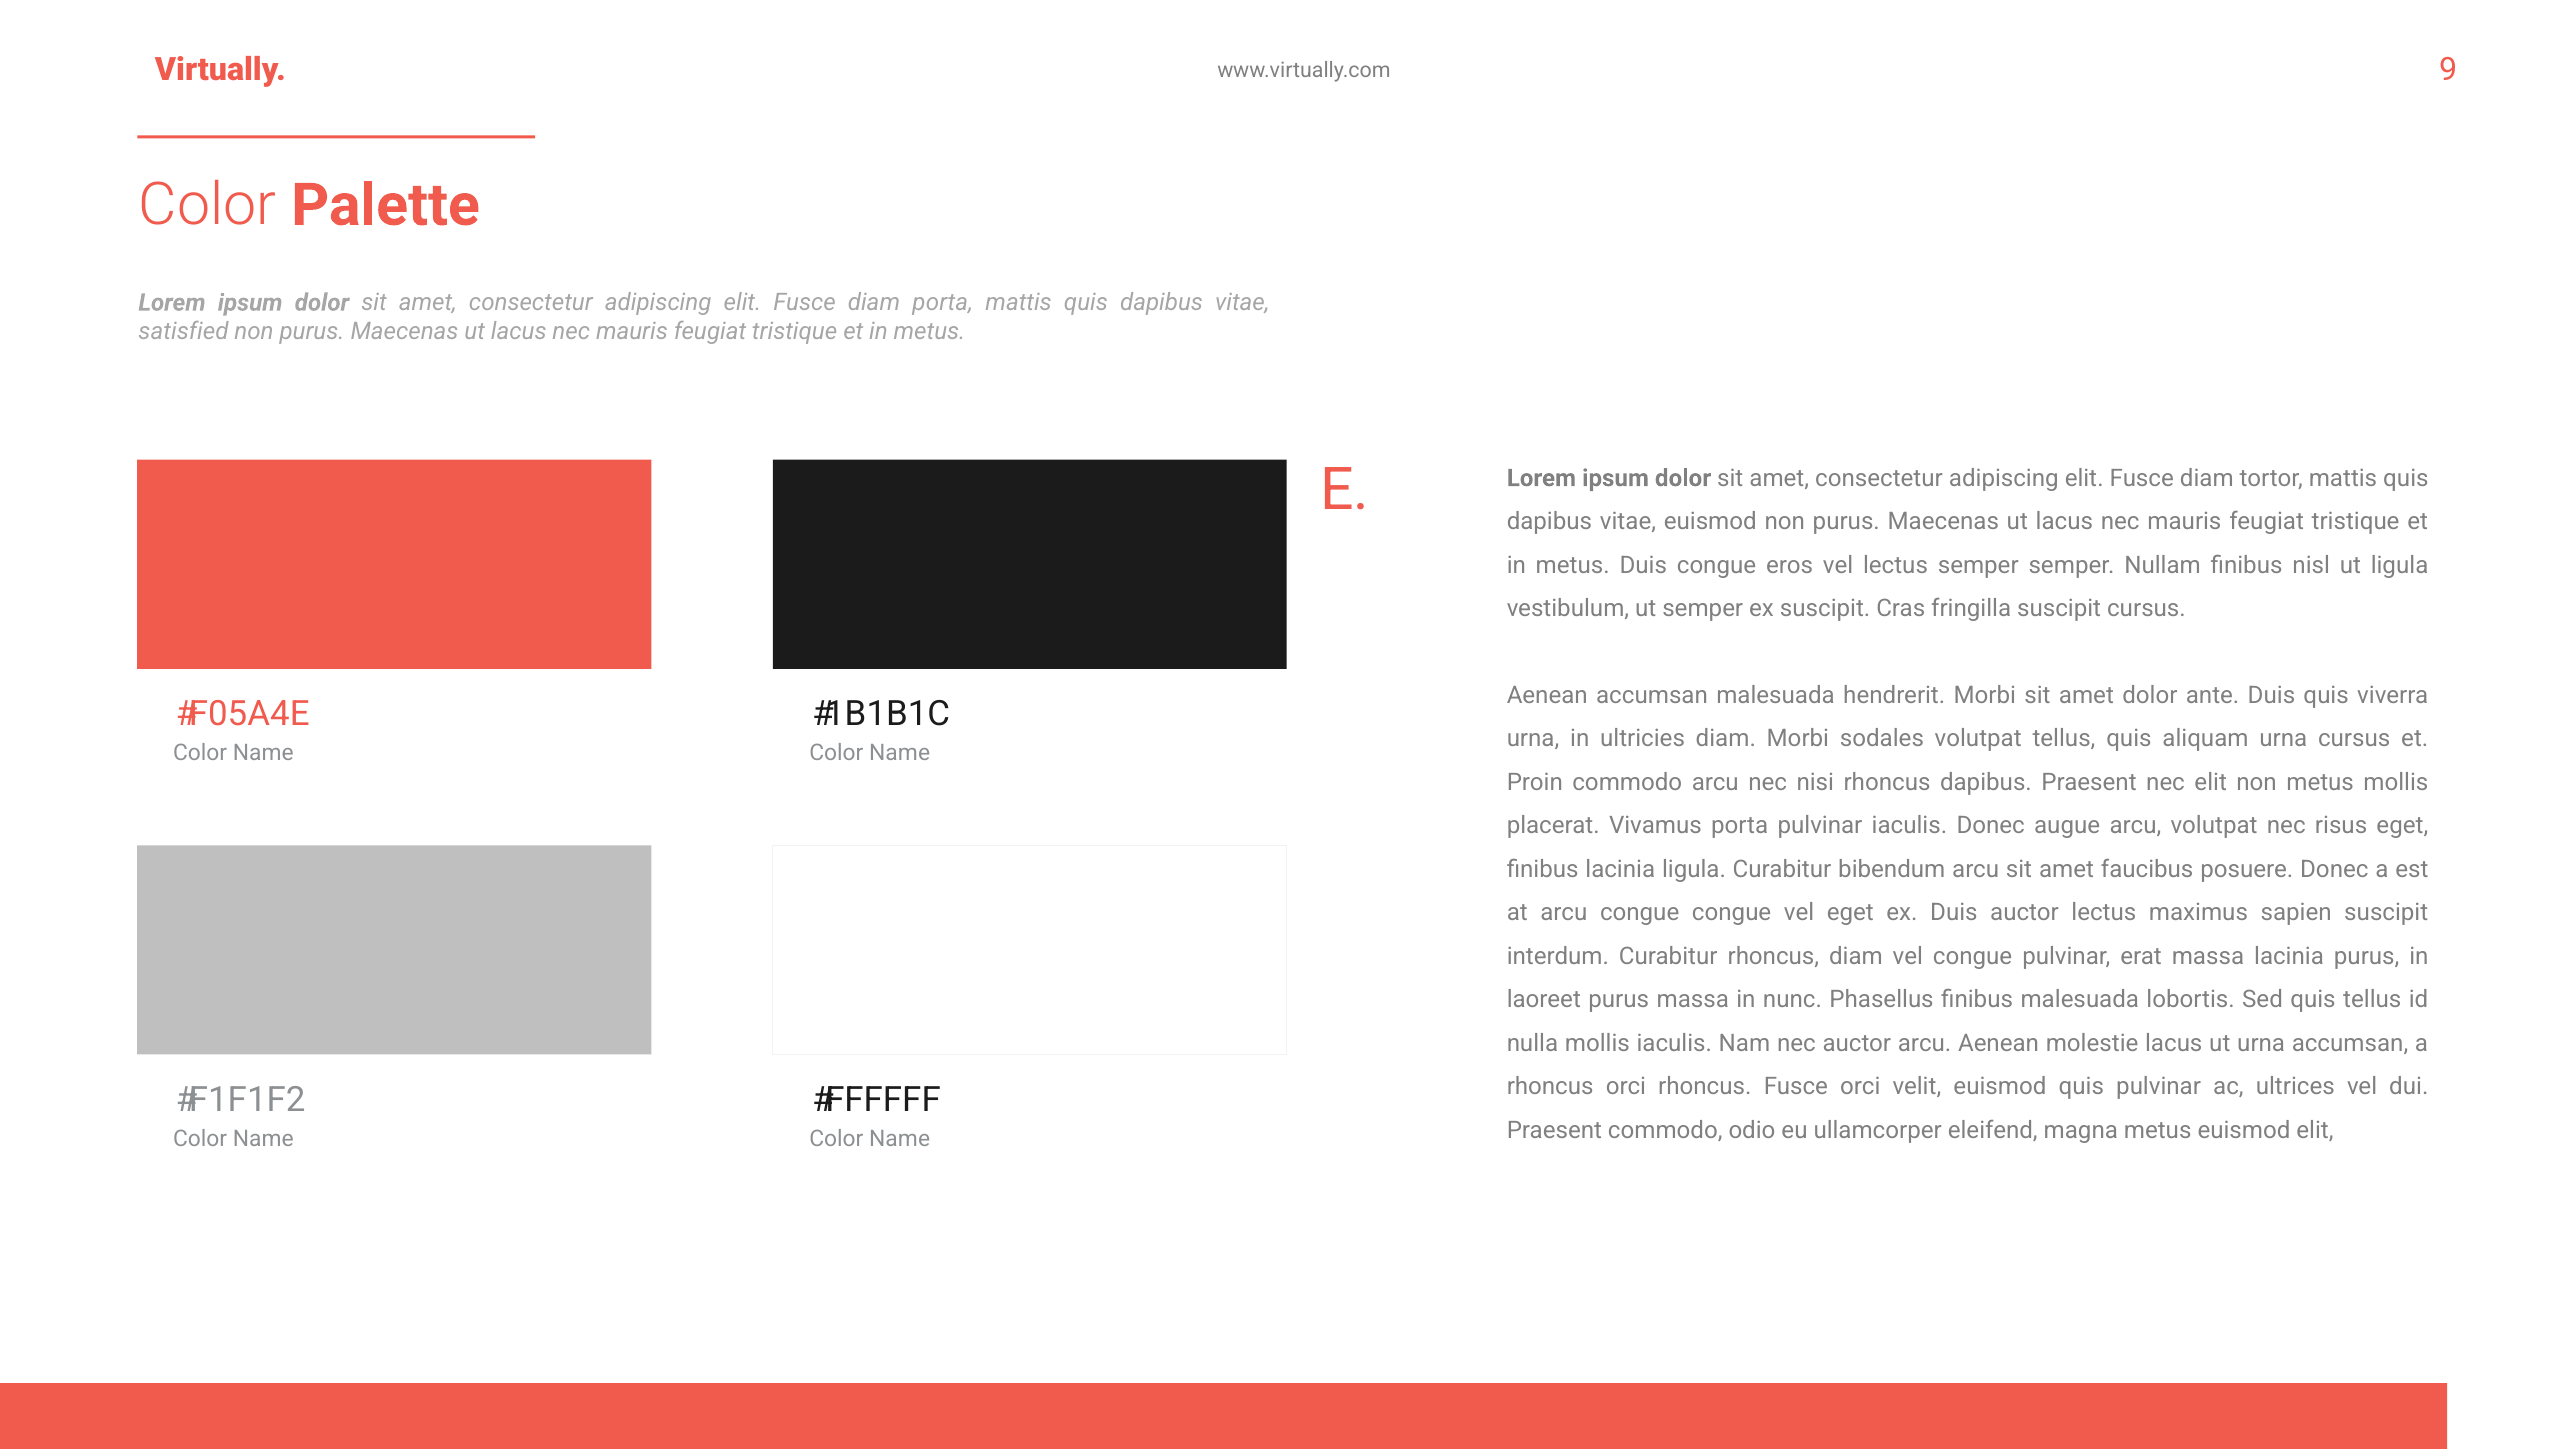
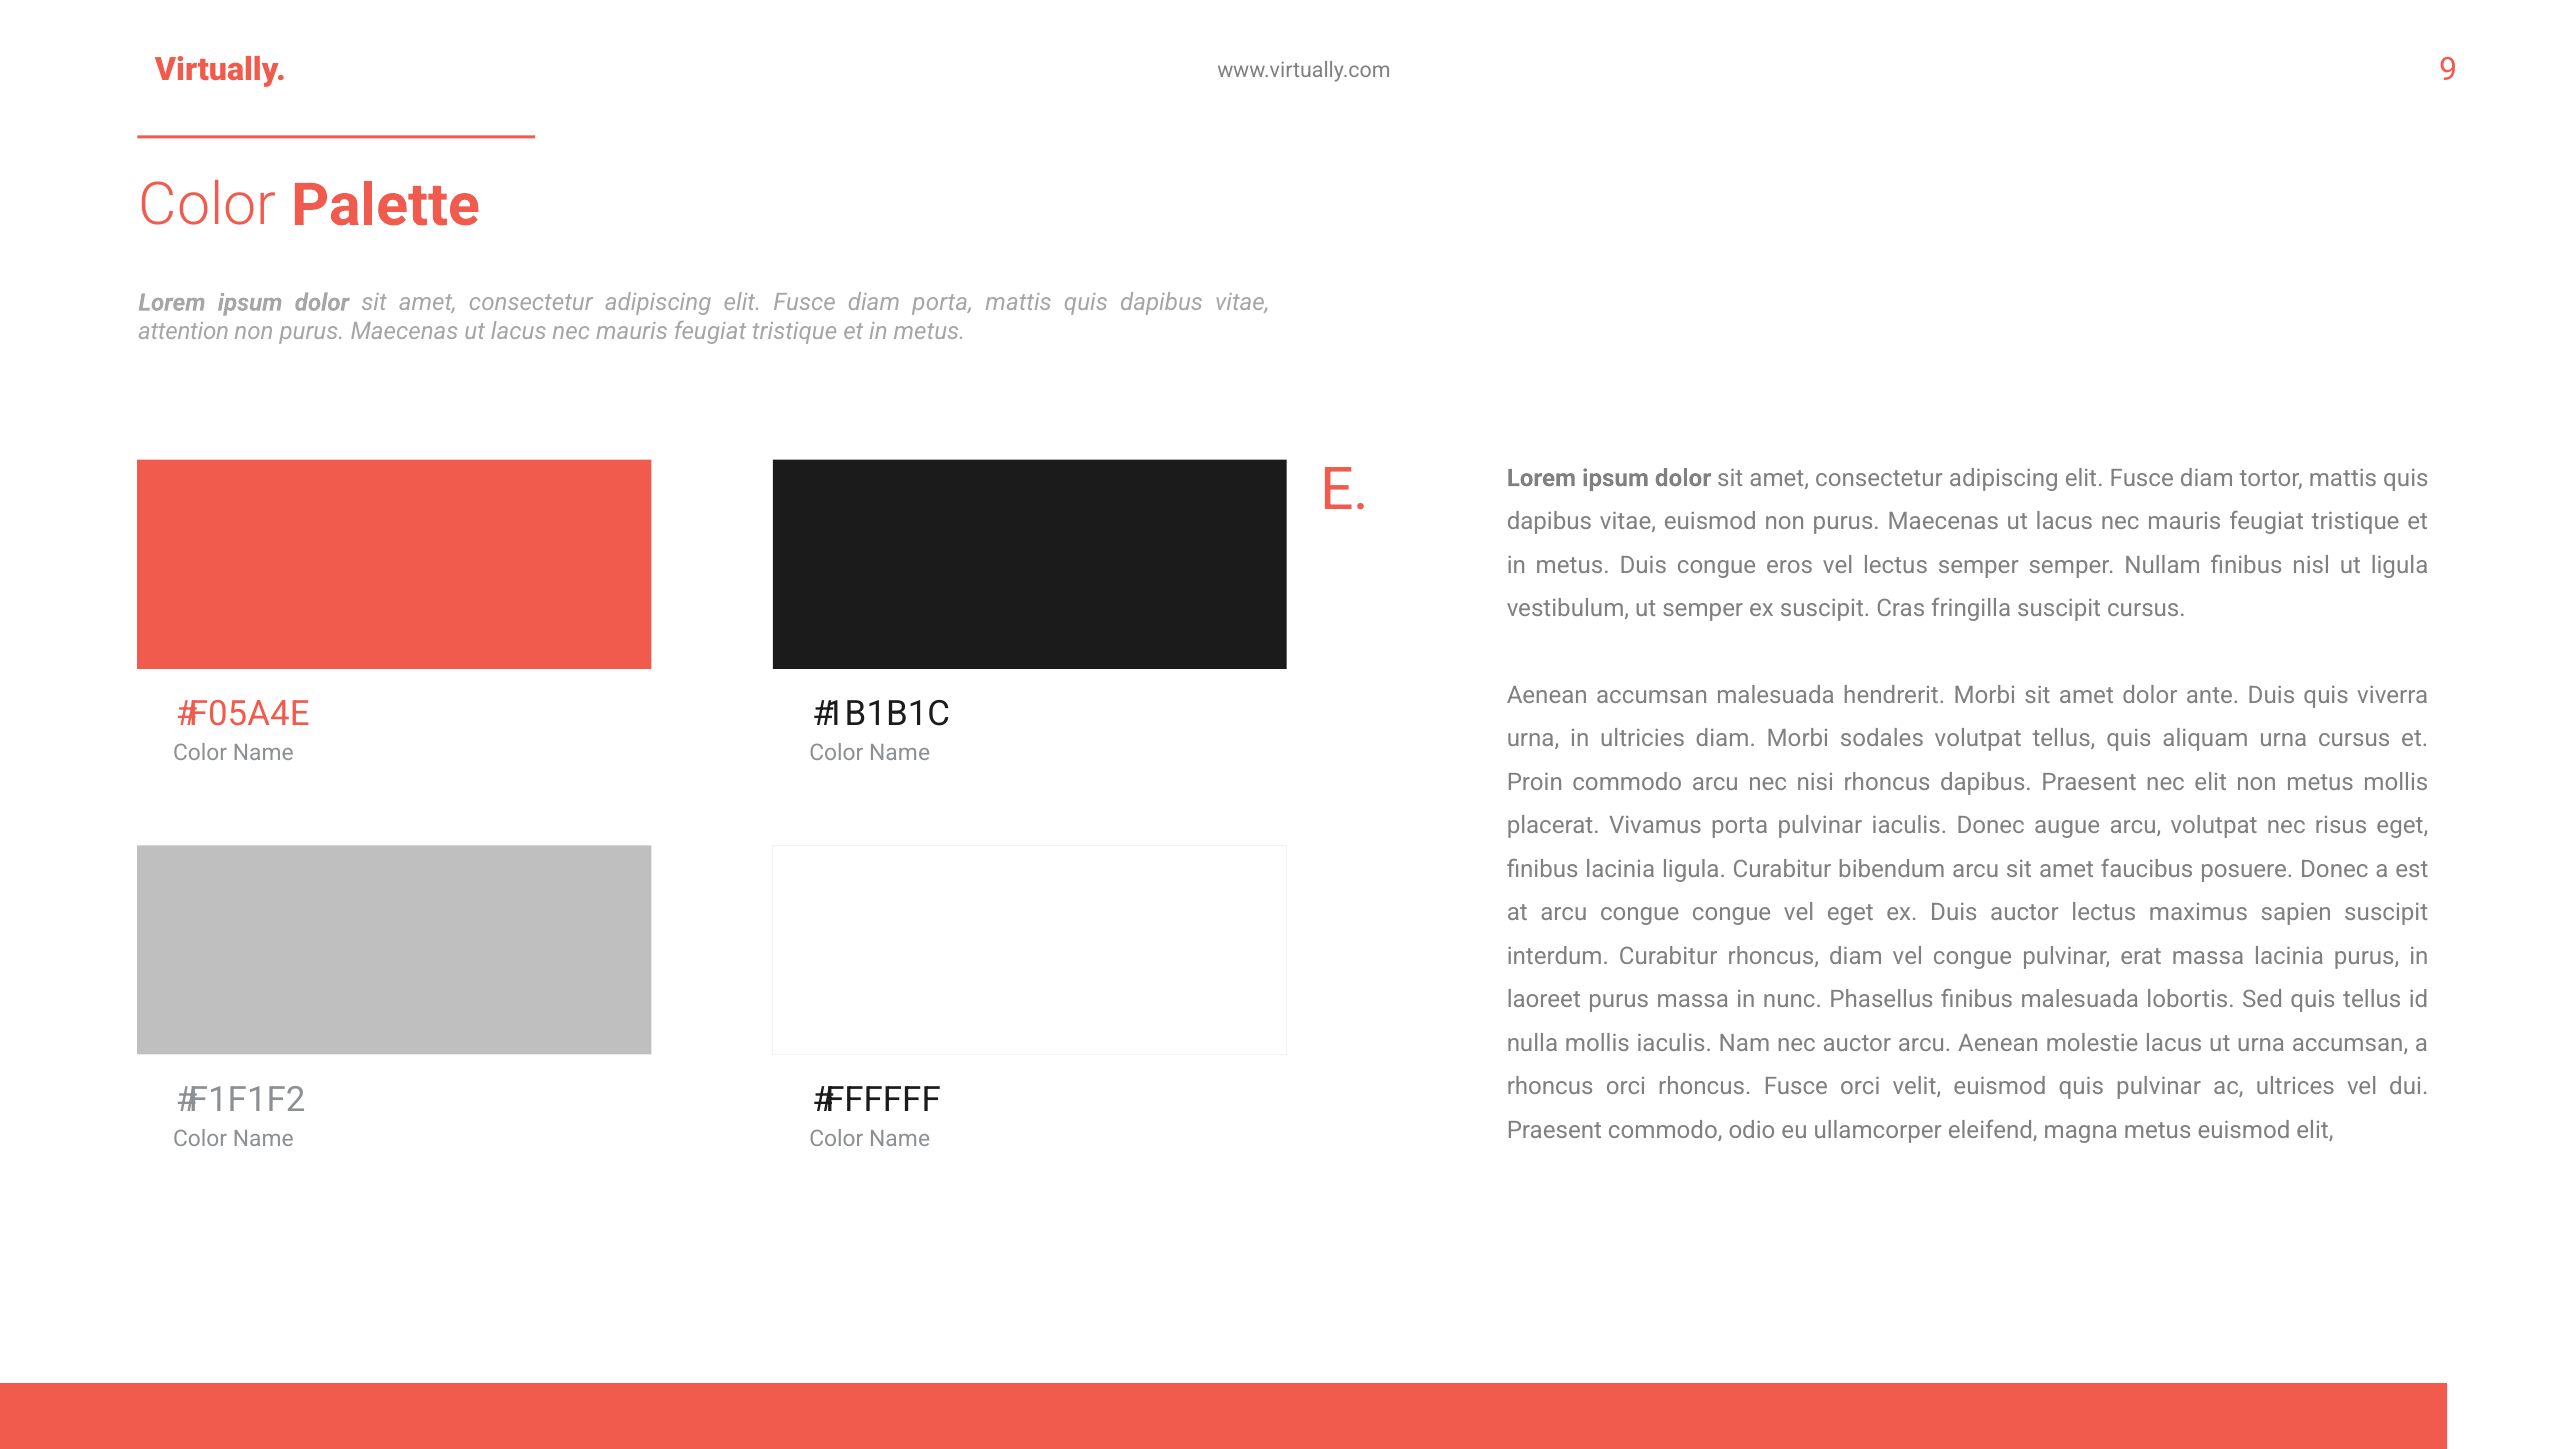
satisfied: satisfied -> attention
